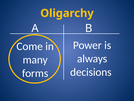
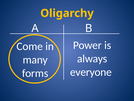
decisions: decisions -> everyone
